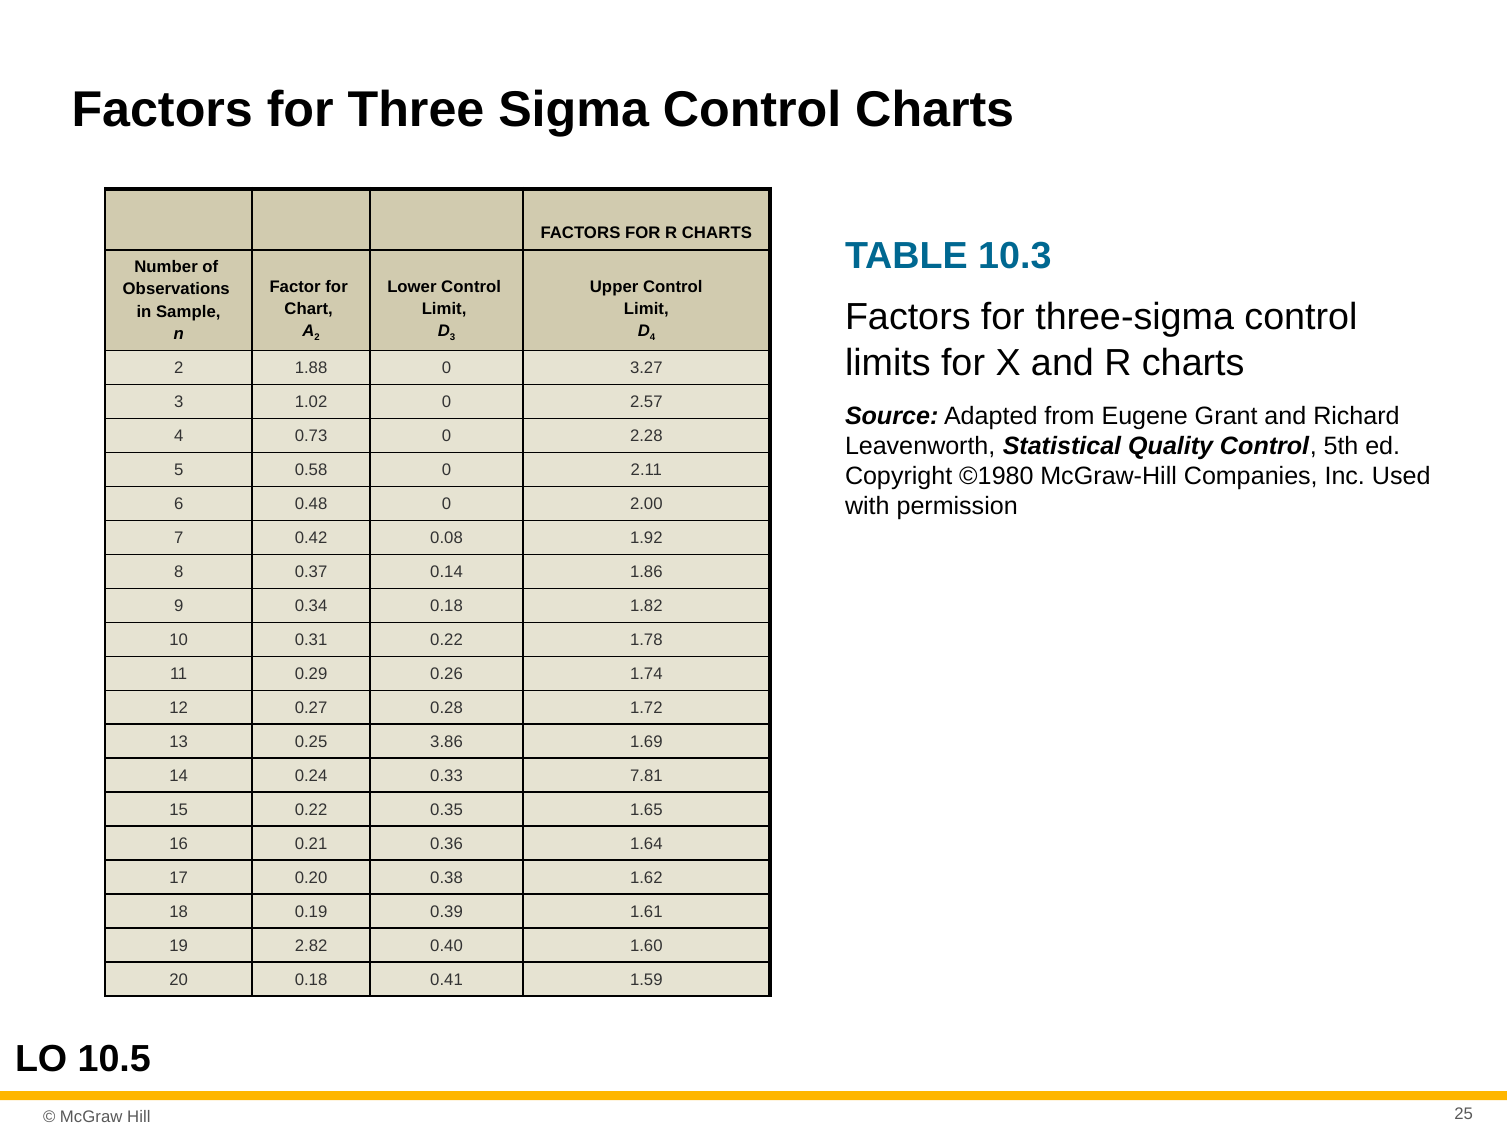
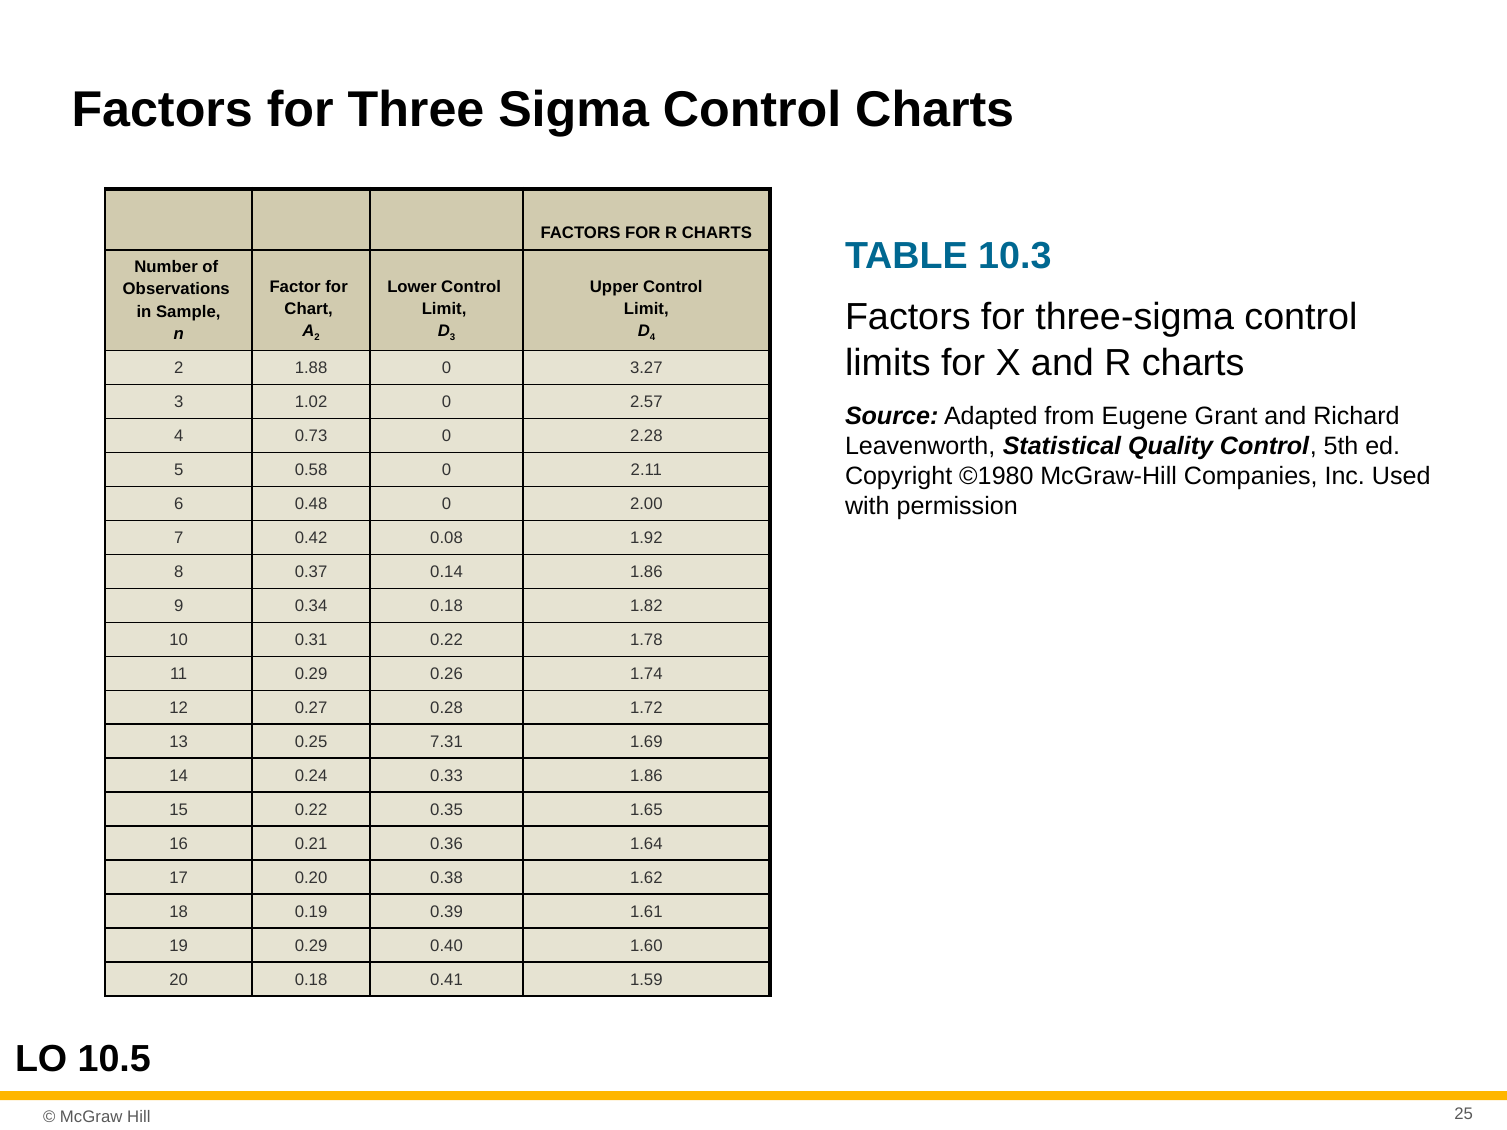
3.86: 3.86 -> 7.31
0.33 7.81: 7.81 -> 1.86
19 2.82: 2.82 -> 0.29
